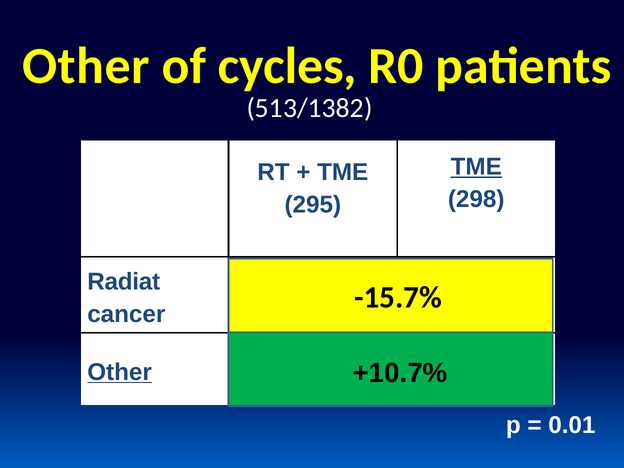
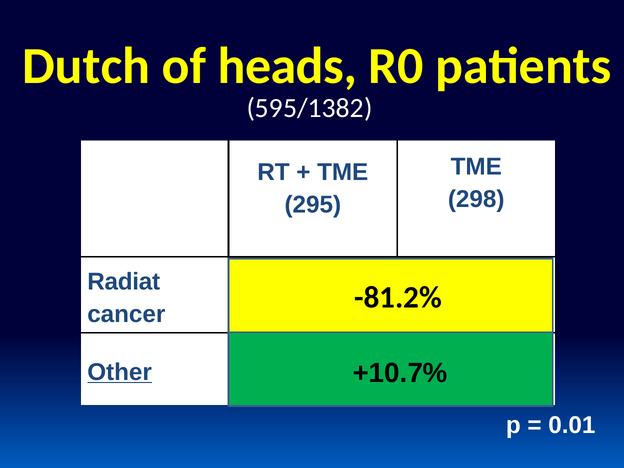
Other at (86, 66): Other -> Dutch
cycles: cycles -> heads
513/1382: 513/1382 -> 595/1382
TME at (476, 167) underline: present -> none
-15.7%: -15.7% -> -81.2%
